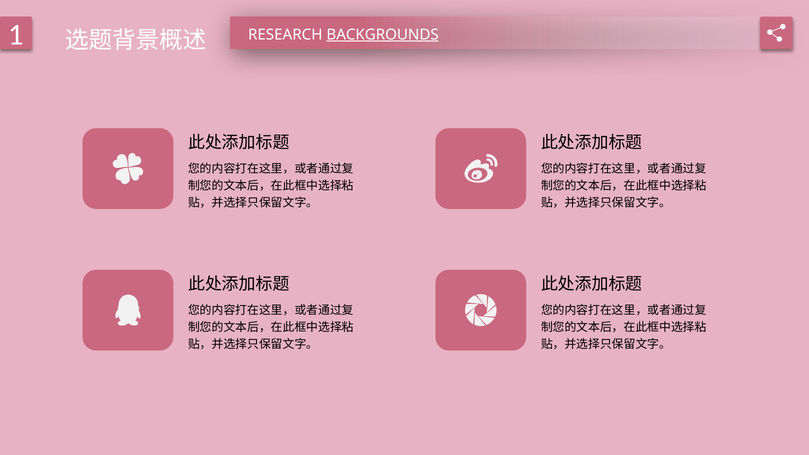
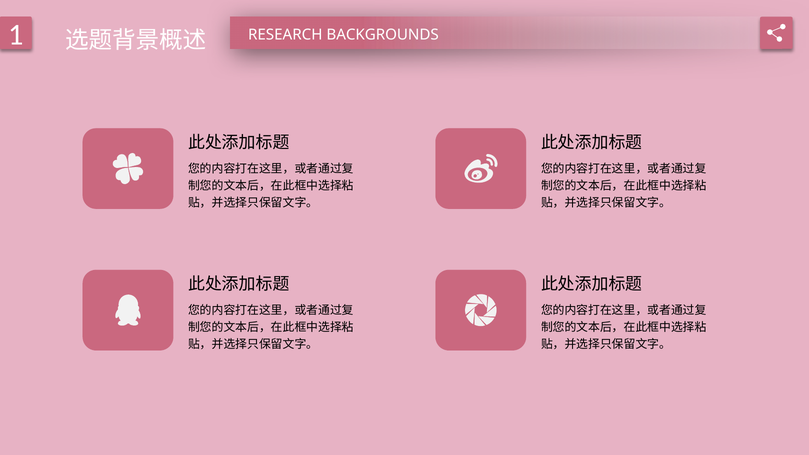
BACKGROUNDS underline: present -> none
